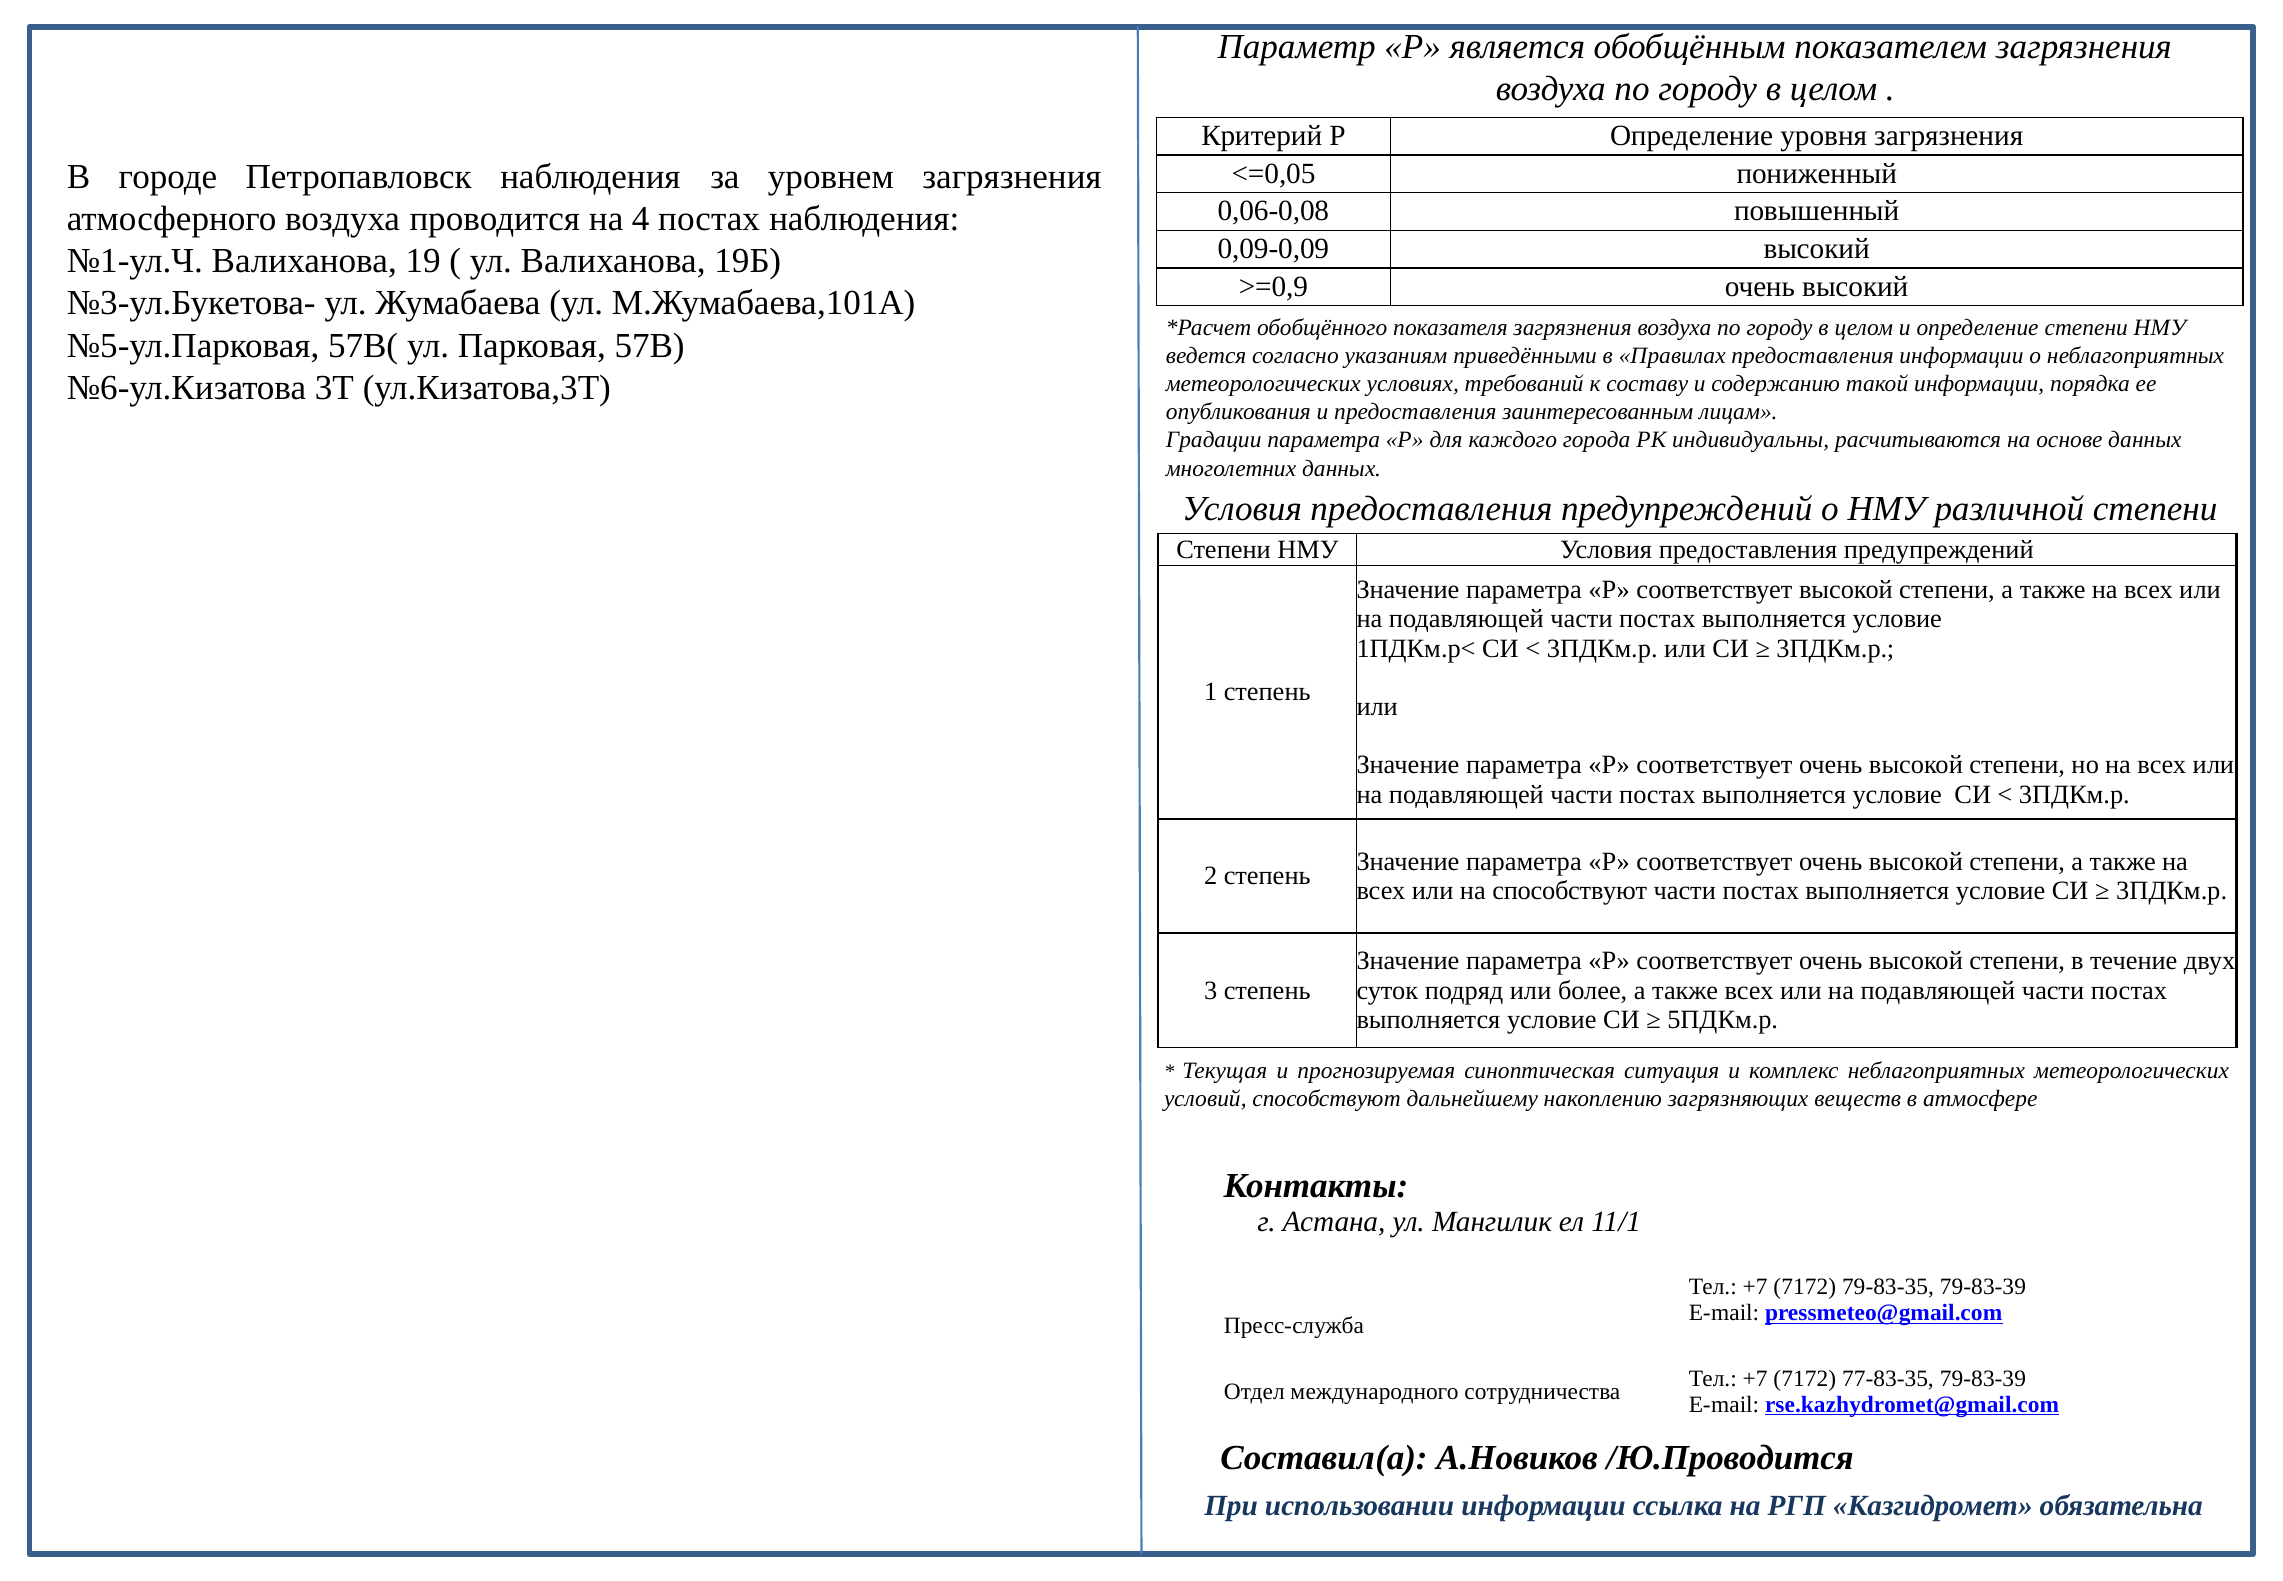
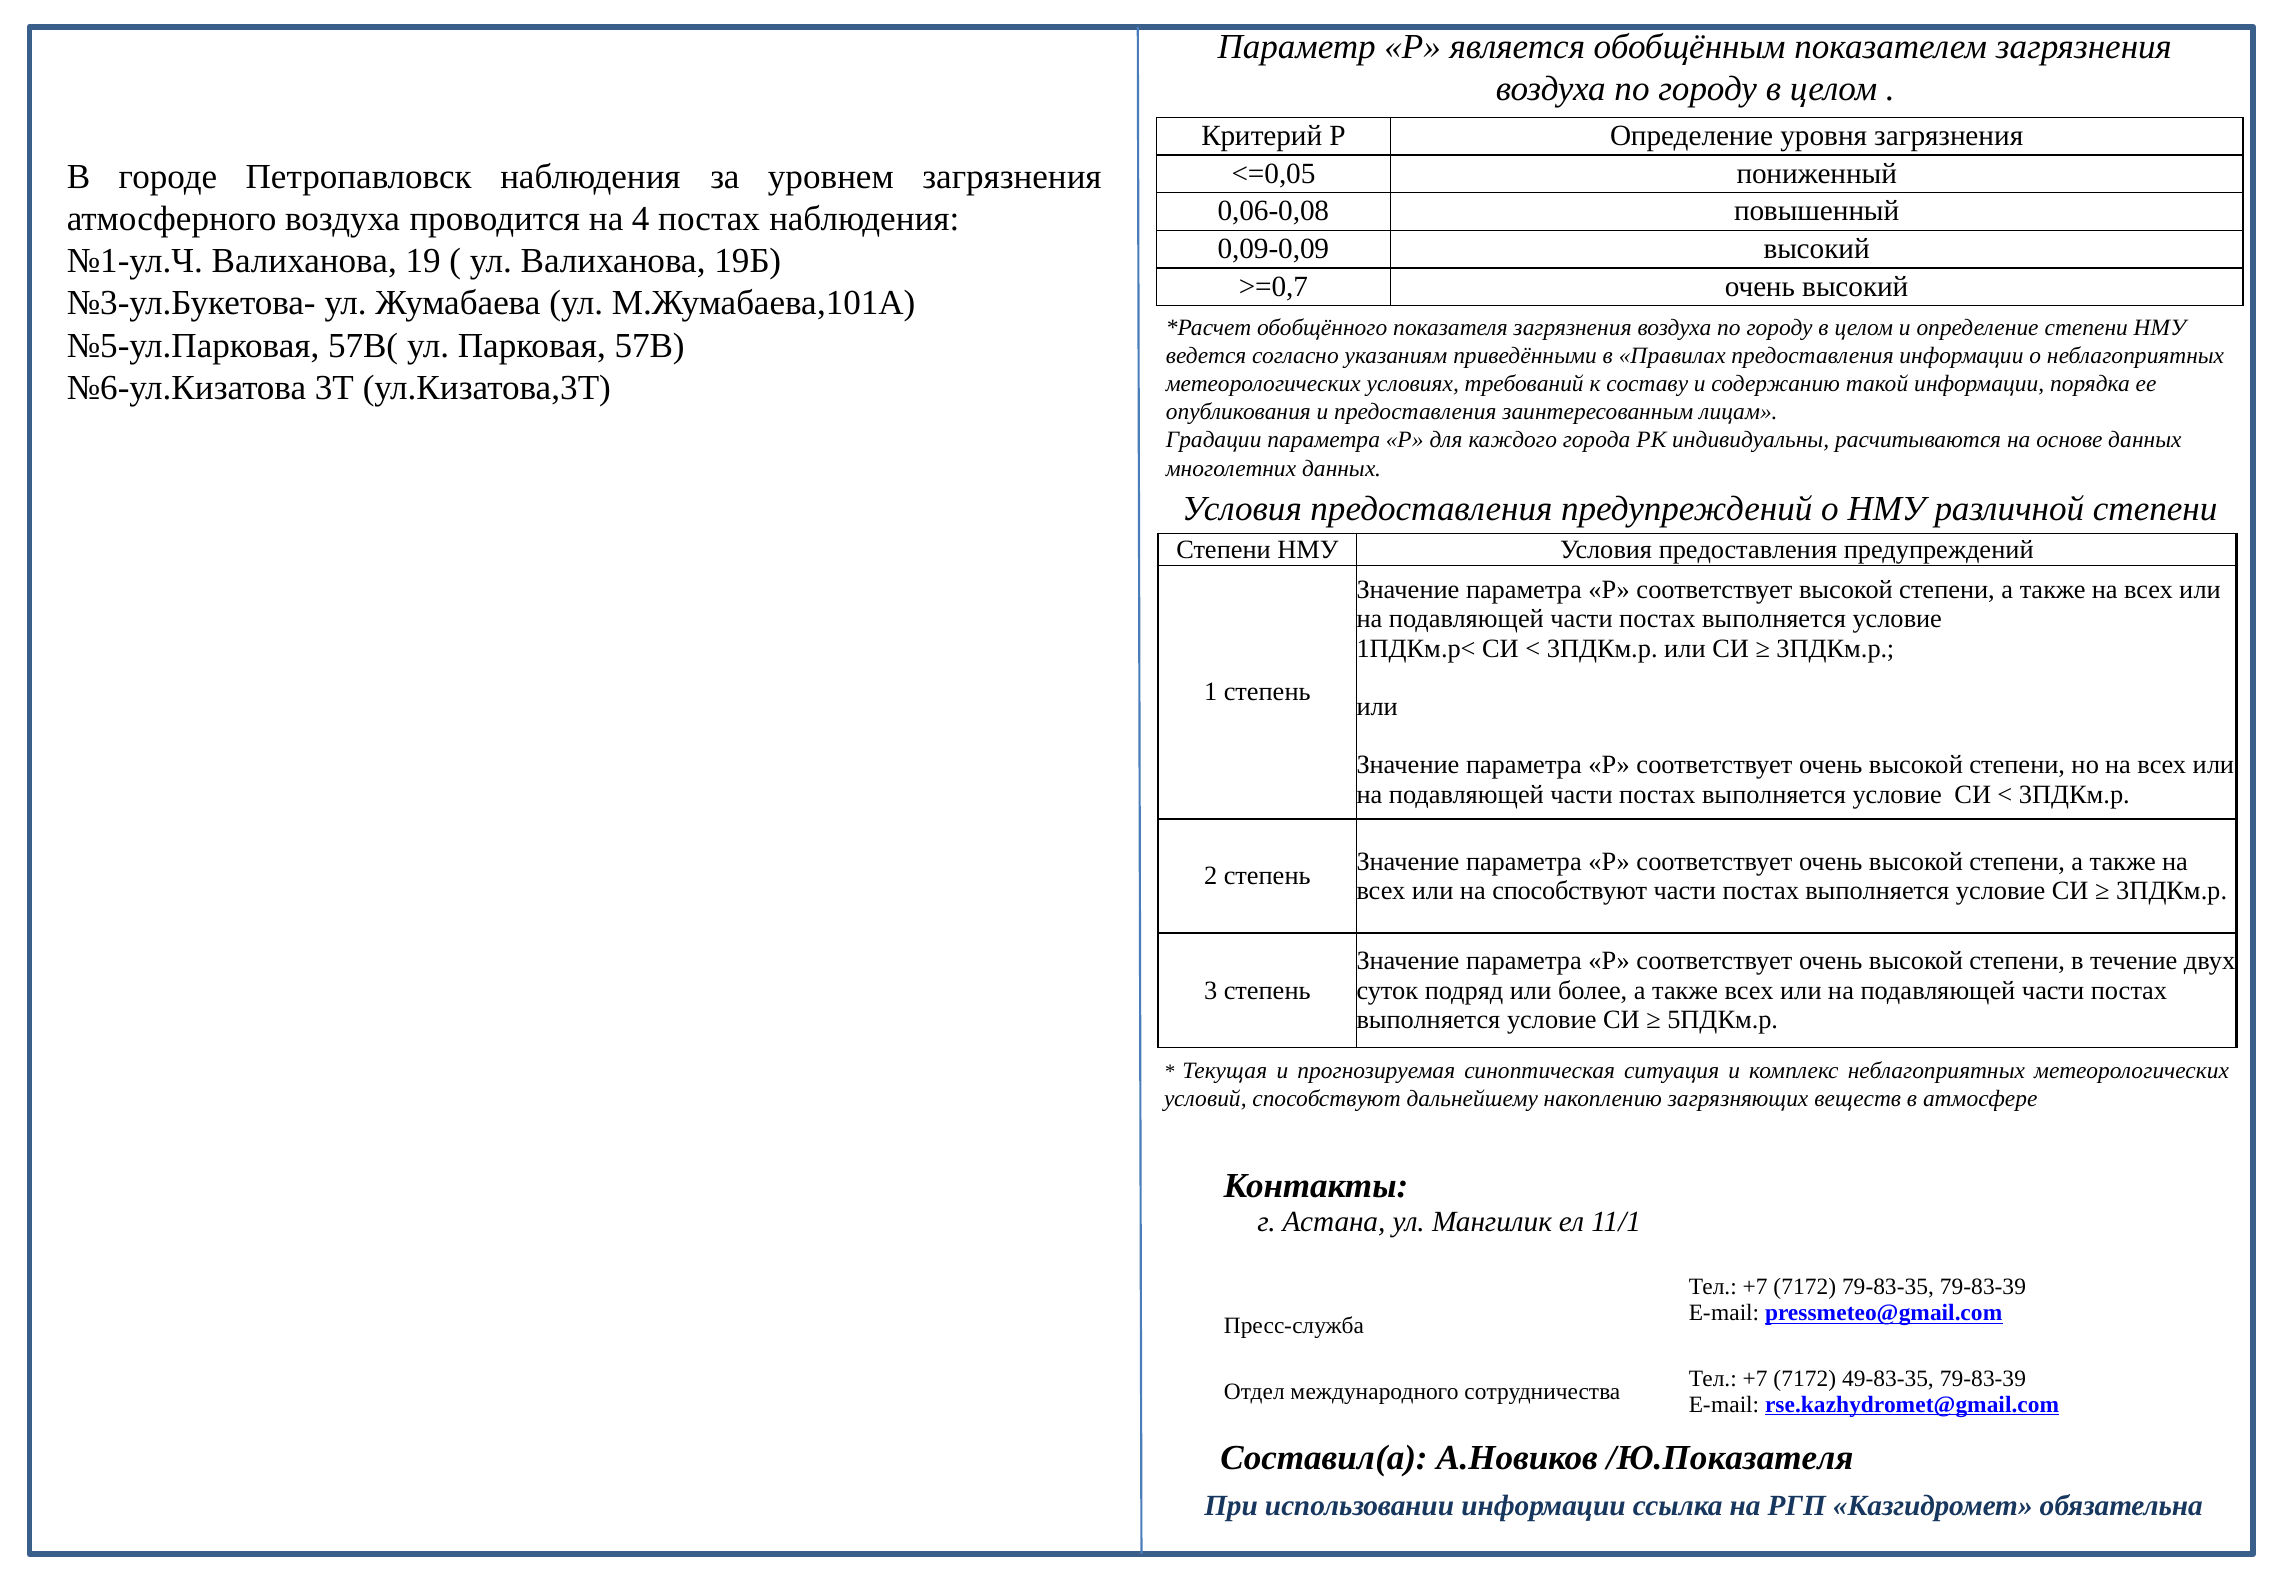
>=0,9: >=0,9 -> >=0,7
77-83-35: 77-83-35 -> 49-83-35
/Ю.Проводится: /Ю.Проводится -> /Ю.Показателя
